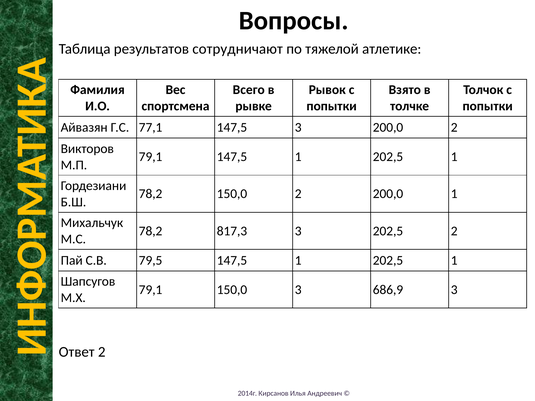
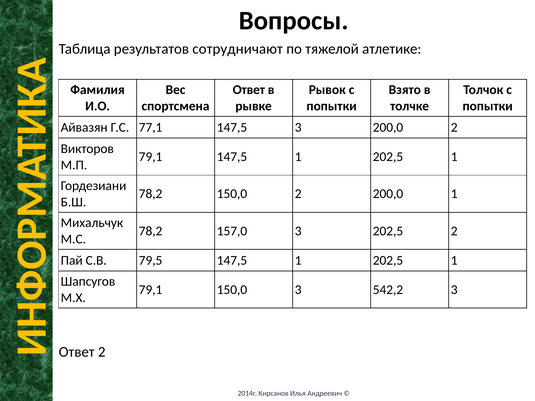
Всего at (249, 90): Всего -> Ответ
817,3: 817,3 -> 157,0
686,9: 686,9 -> 542,2
